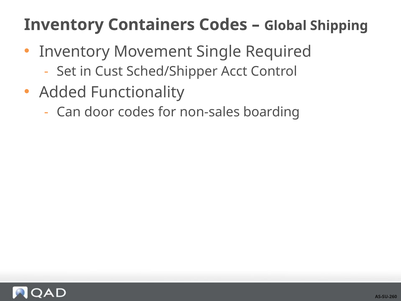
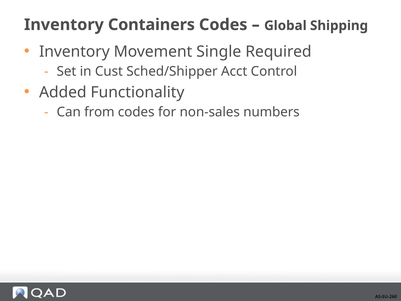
door: door -> from
boarding: boarding -> numbers
